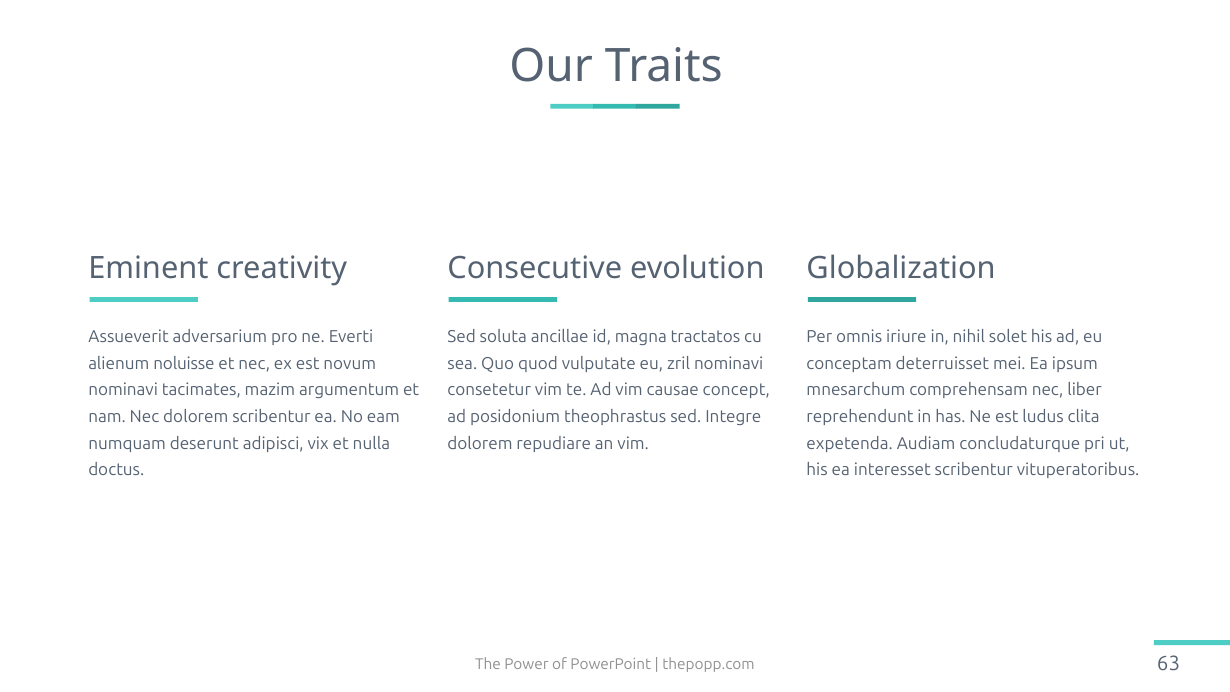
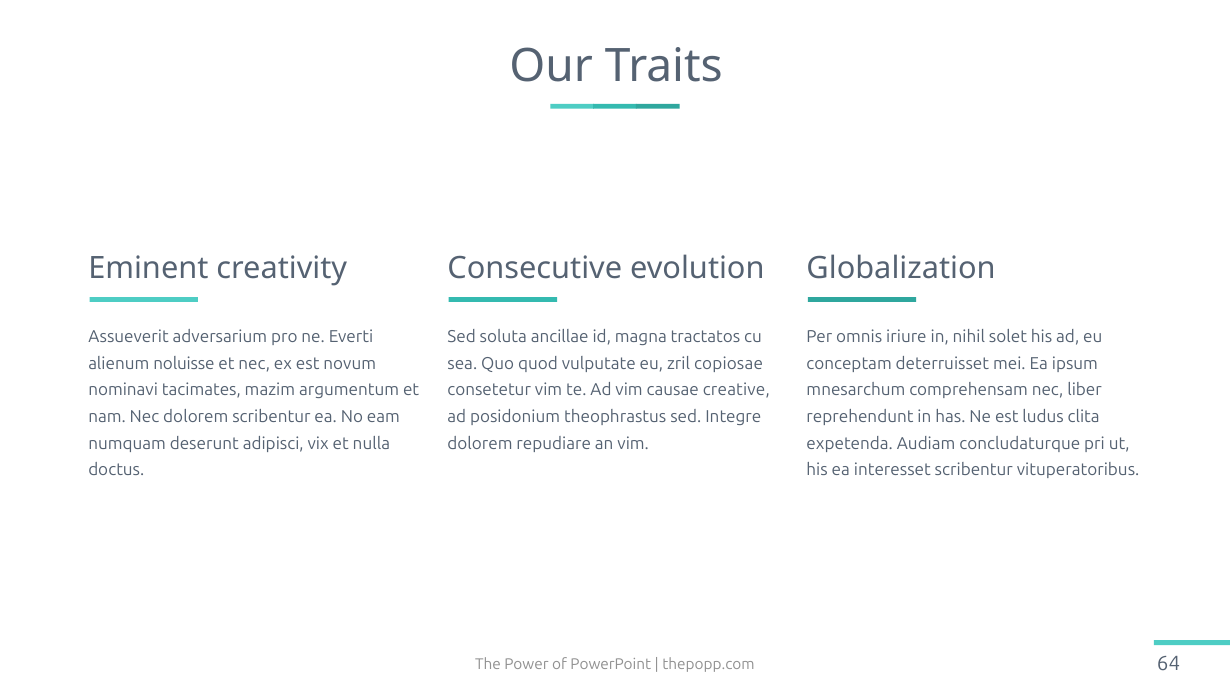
zril nominavi: nominavi -> copiosae
concept: concept -> creative
63: 63 -> 64
